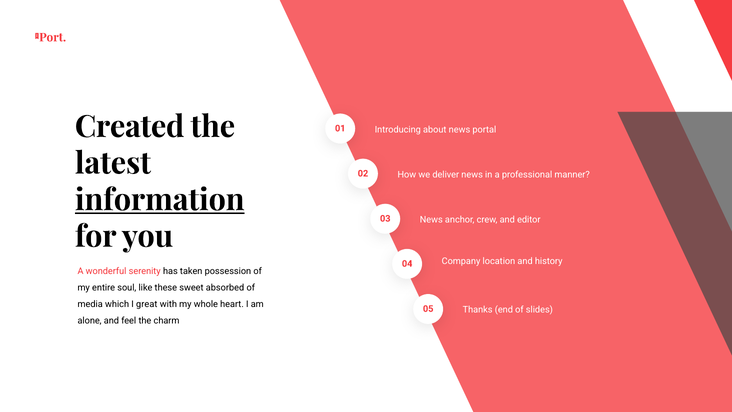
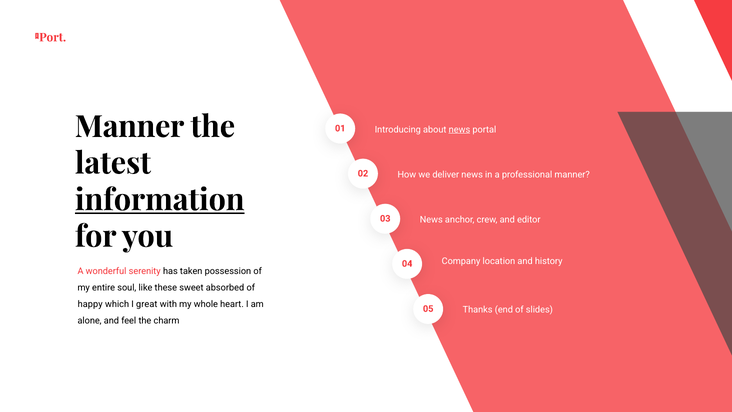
Created at (130, 127): Created -> Manner
news at (459, 129) underline: none -> present
media: media -> happy
